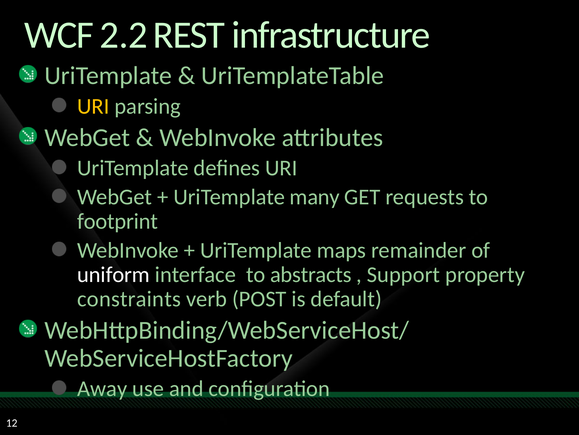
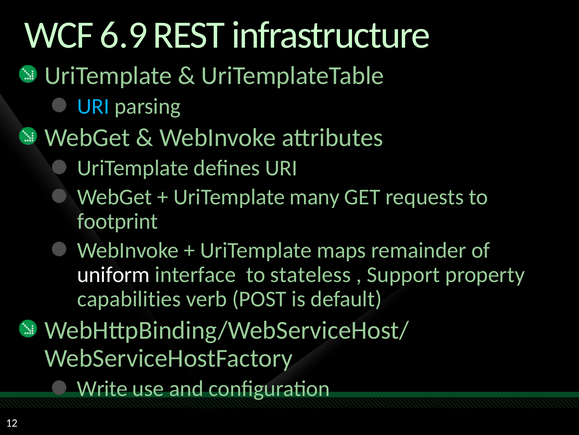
2.2: 2.2 -> 6.9
URI at (93, 106) colour: yellow -> light blue
abstracts: abstracts -> stateless
constraints: constraints -> capabilities
Away: Away -> Write
